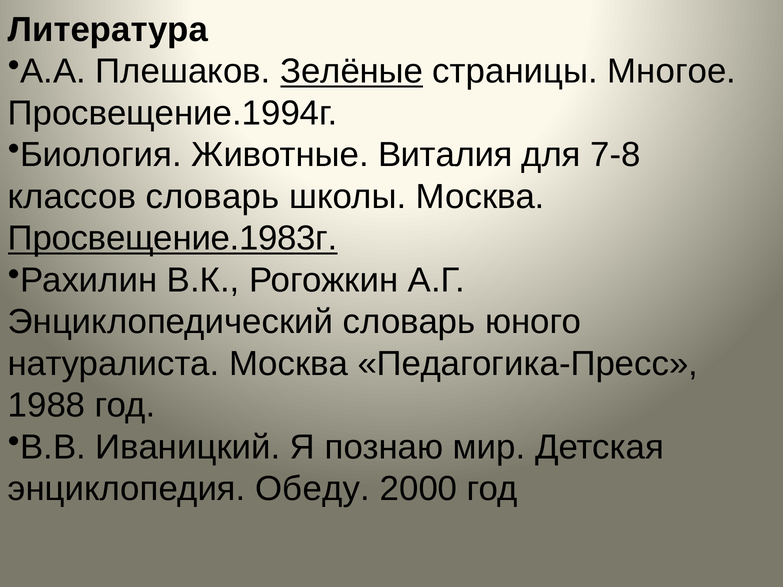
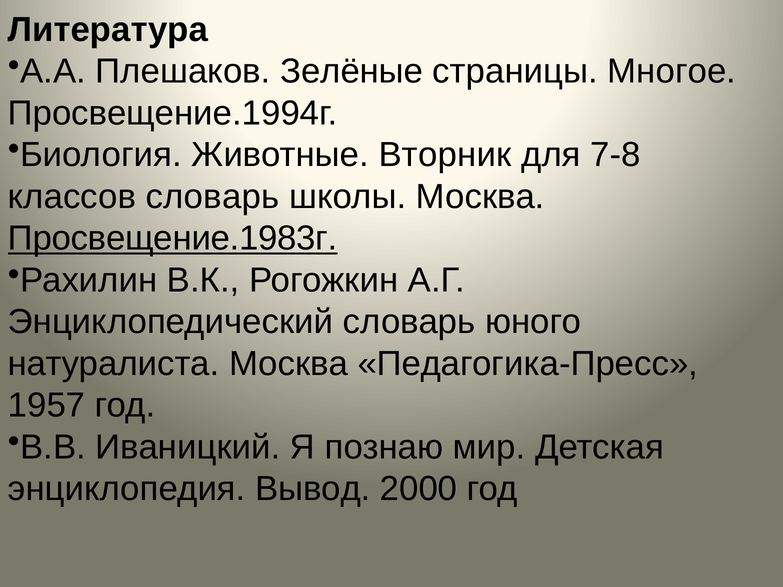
Зелёные underline: present -> none
Виталия: Виталия -> Вторник
1988: 1988 -> 1957
Обеду: Обеду -> Вывод
